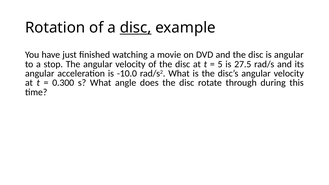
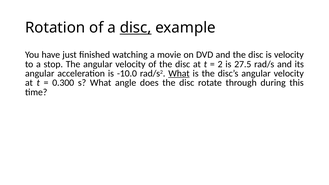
is angular: angular -> velocity
5: 5 -> 2
What at (179, 73) underline: none -> present
